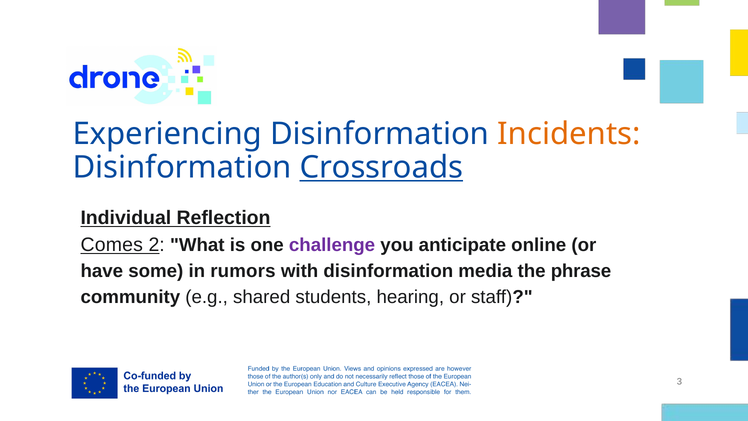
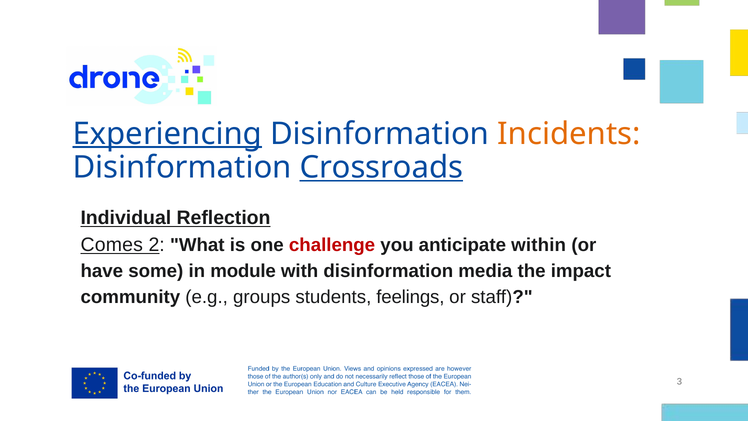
Experiencing underline: none -> present
challenge colour: purple -> red
online: online -> within
rumors: rumors -> module
phrase: phrase -> impact
shared: shared -> groups
hearing: hearing -> feelings
